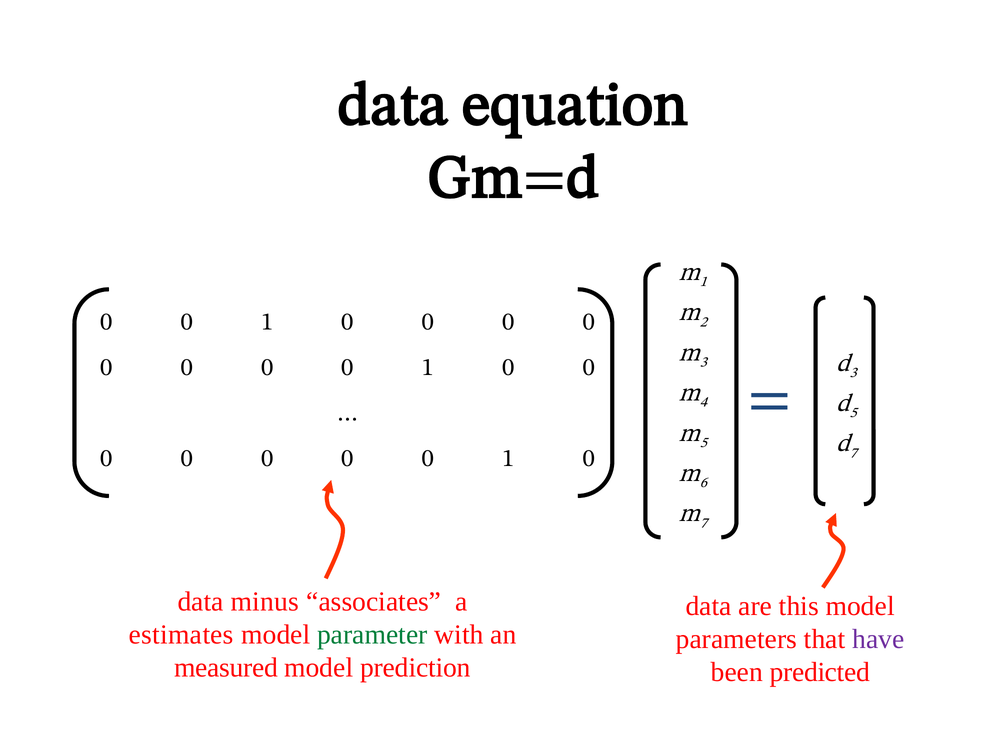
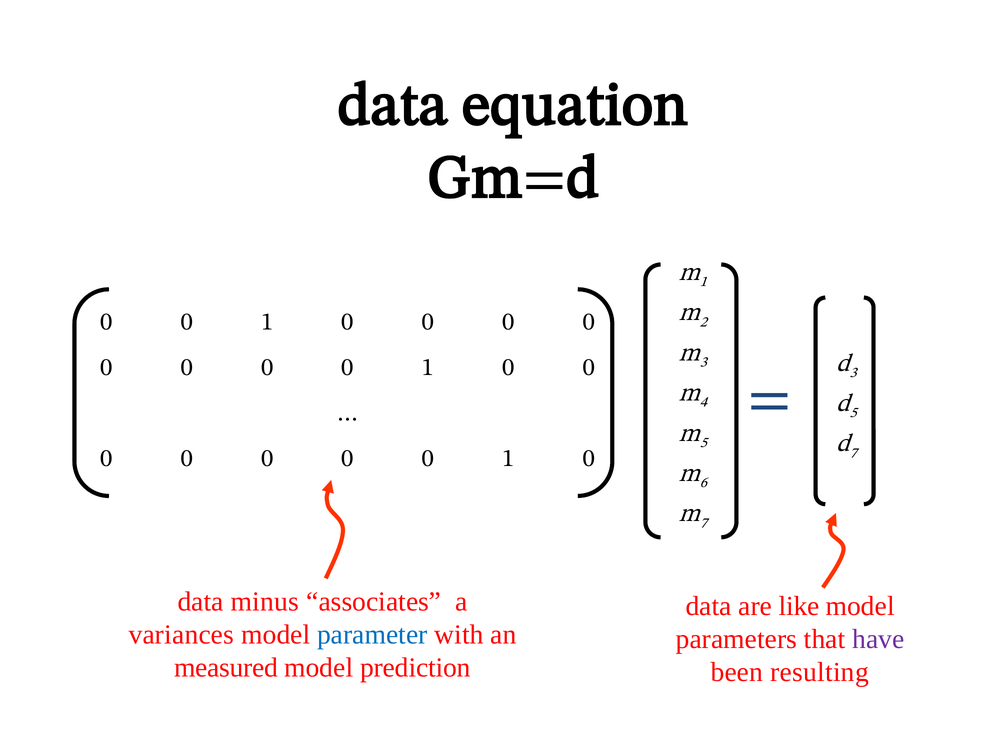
this: this -> like
estimates: estimates -> variances
parameter colour: green -> blue
predicted: predicted -> resulting
